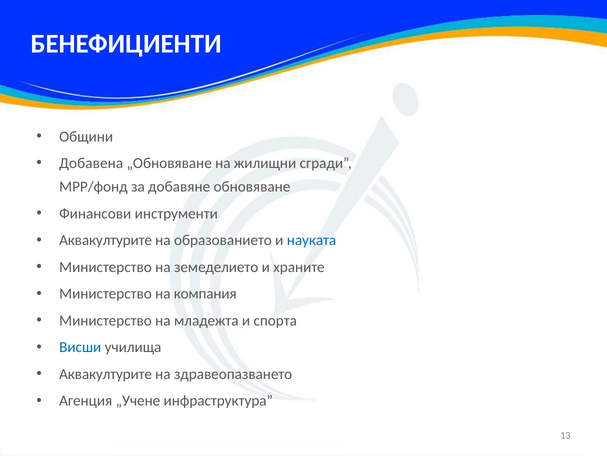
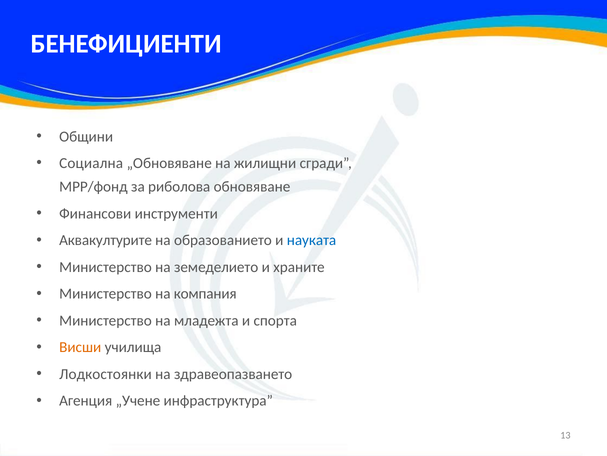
Добавена: Добавена -> Социална
добавяне: добавяне -> риболова
Висши colour: blue -> orange
Аквакултурите at (106, 374): Аквакултурите -> Лодкостоянки
